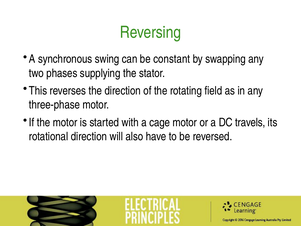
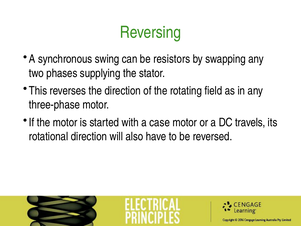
constant: constant -> resistors
cage: cage -> case
